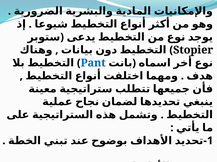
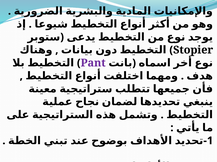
Pant colour: blue -> purple
